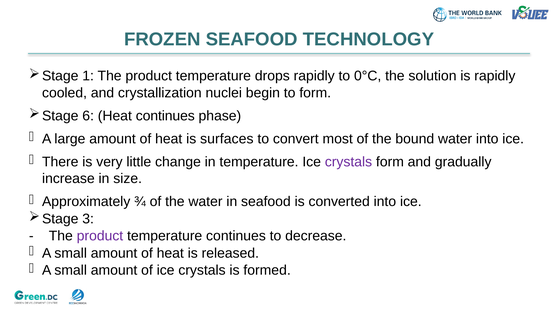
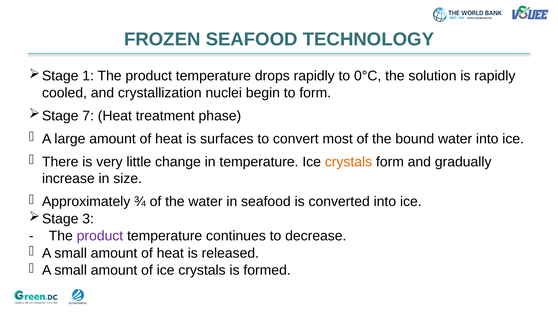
6: 6 -> 7
Heat continues: continues -> treatment
crystals at (348, 162) colour: purple -> orange
